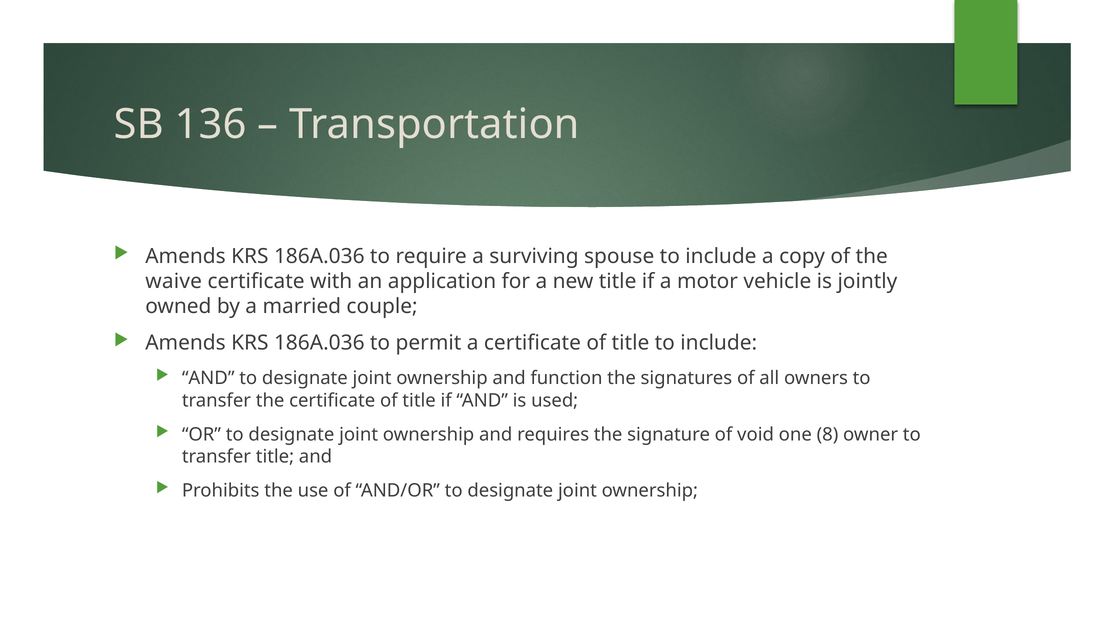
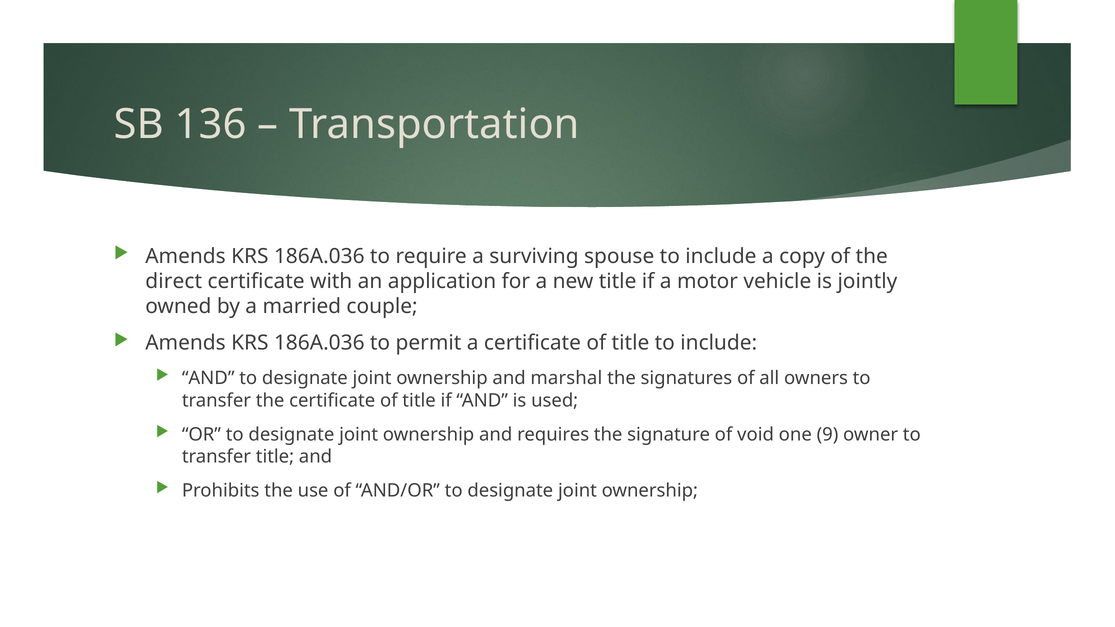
waive: waive -> direct
function: function -> marshal
8: 8 -> 9
